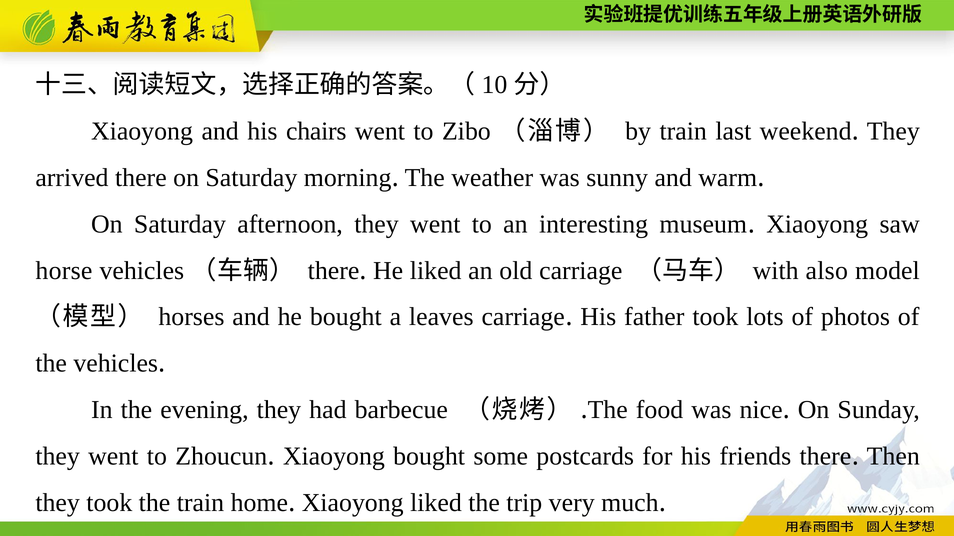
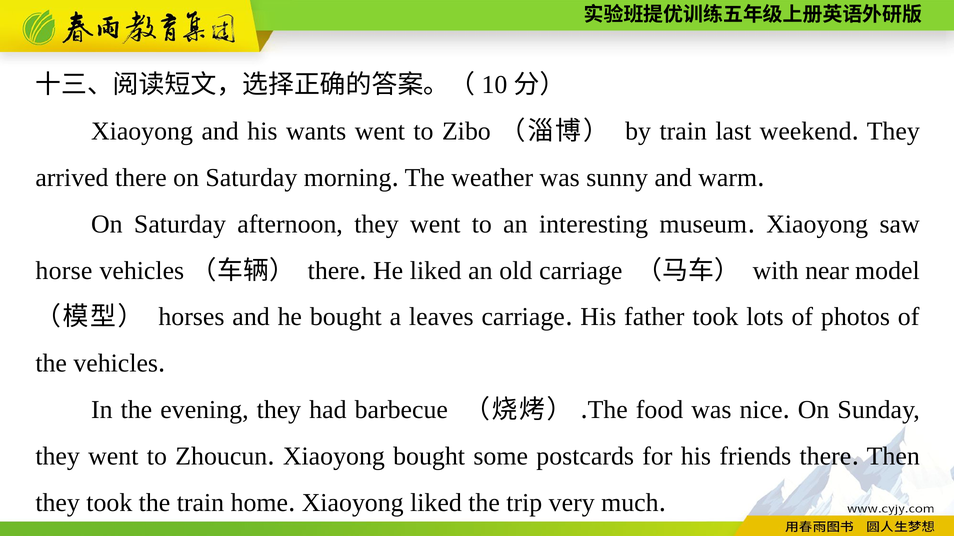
chairs: chairs -> wants
also: also -> near
